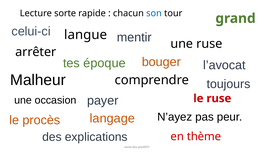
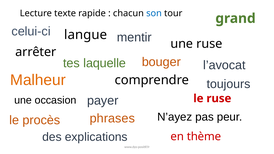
sorte: sorte -> texte
époque: époque -> laquelle
Malheur colour: black -> orange
langage: langage -> phrases
